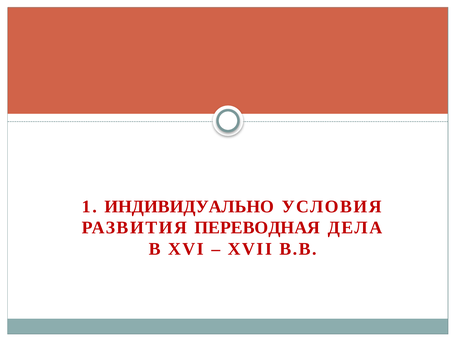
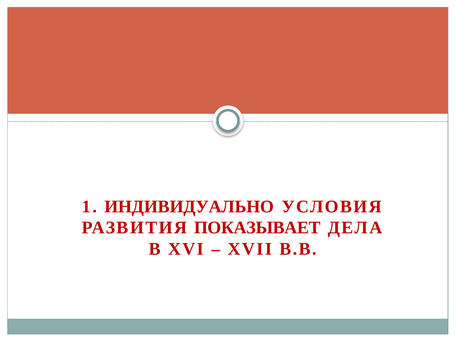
ПЕРЕВОДНАЯ: ПЕРЕВОДНАЯ -> ПОКАЗЫВАЕТ
